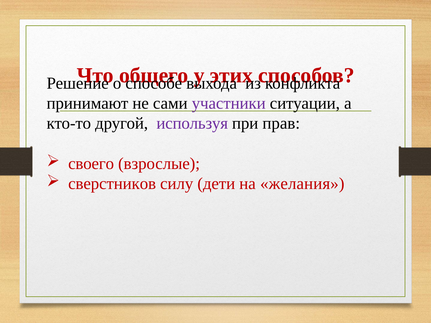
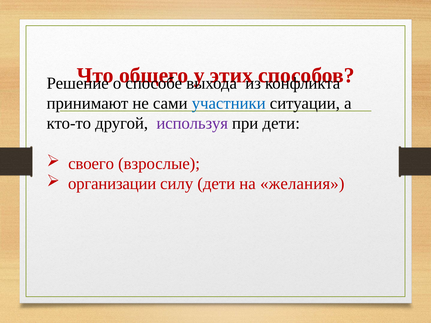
участники colour: purple -> blue
при прав: прав -> дети
сверстников: сверстников -> организации
